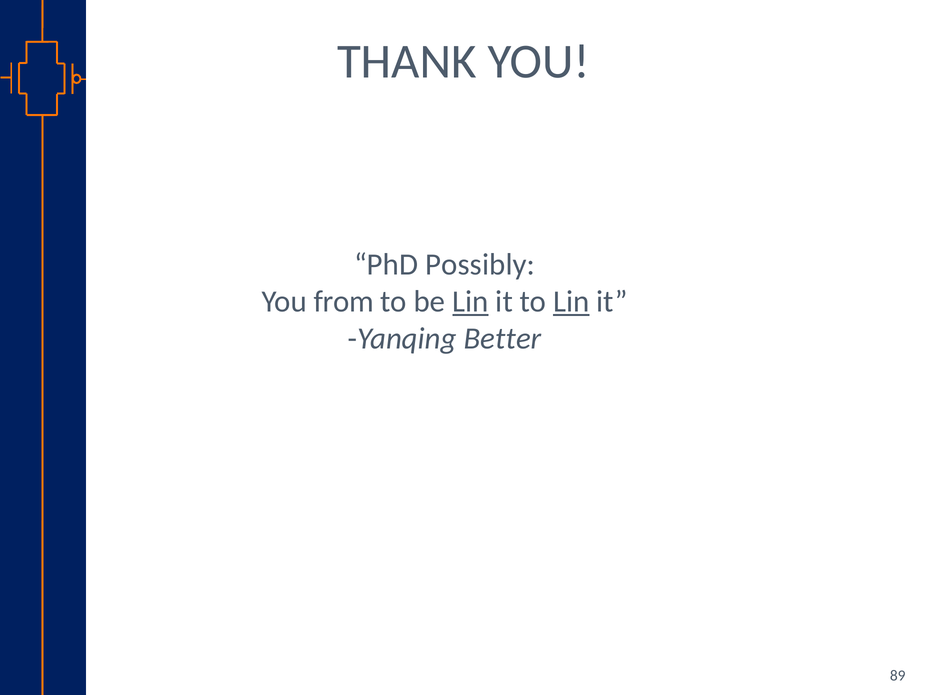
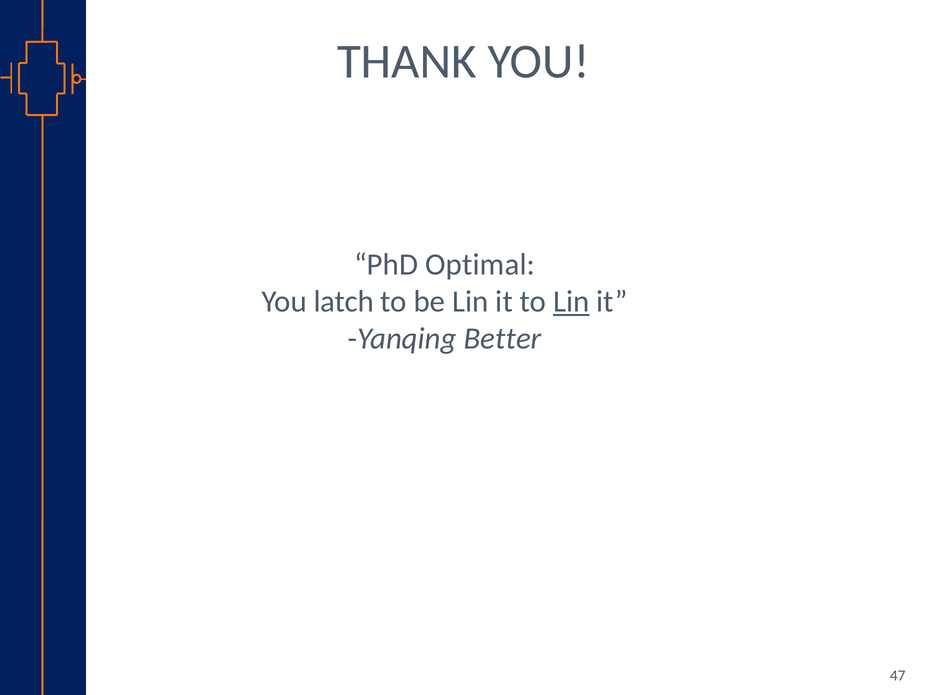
Possibly: Possibly -> Optimal
from: from -> latch
Lin at (470, 302) underline: present -> none
89: 89 -> 47
